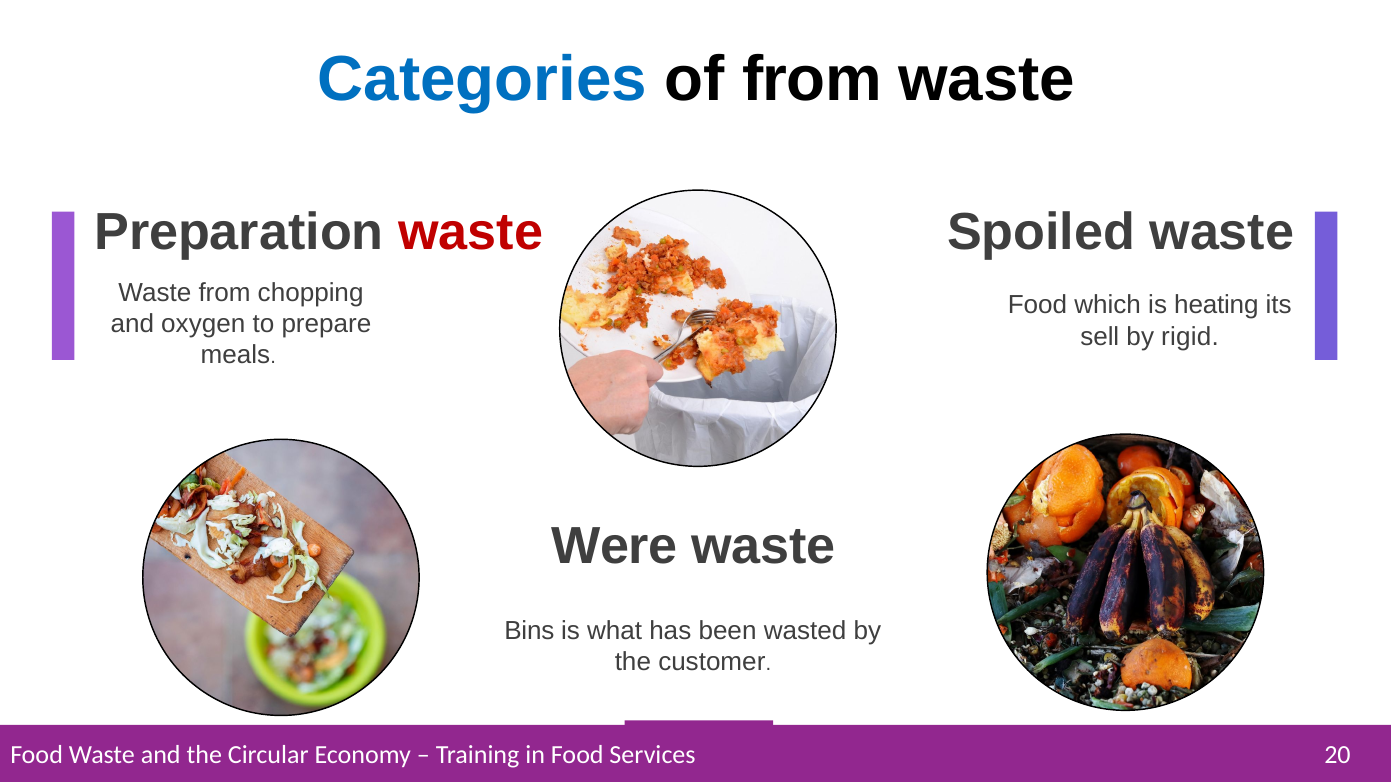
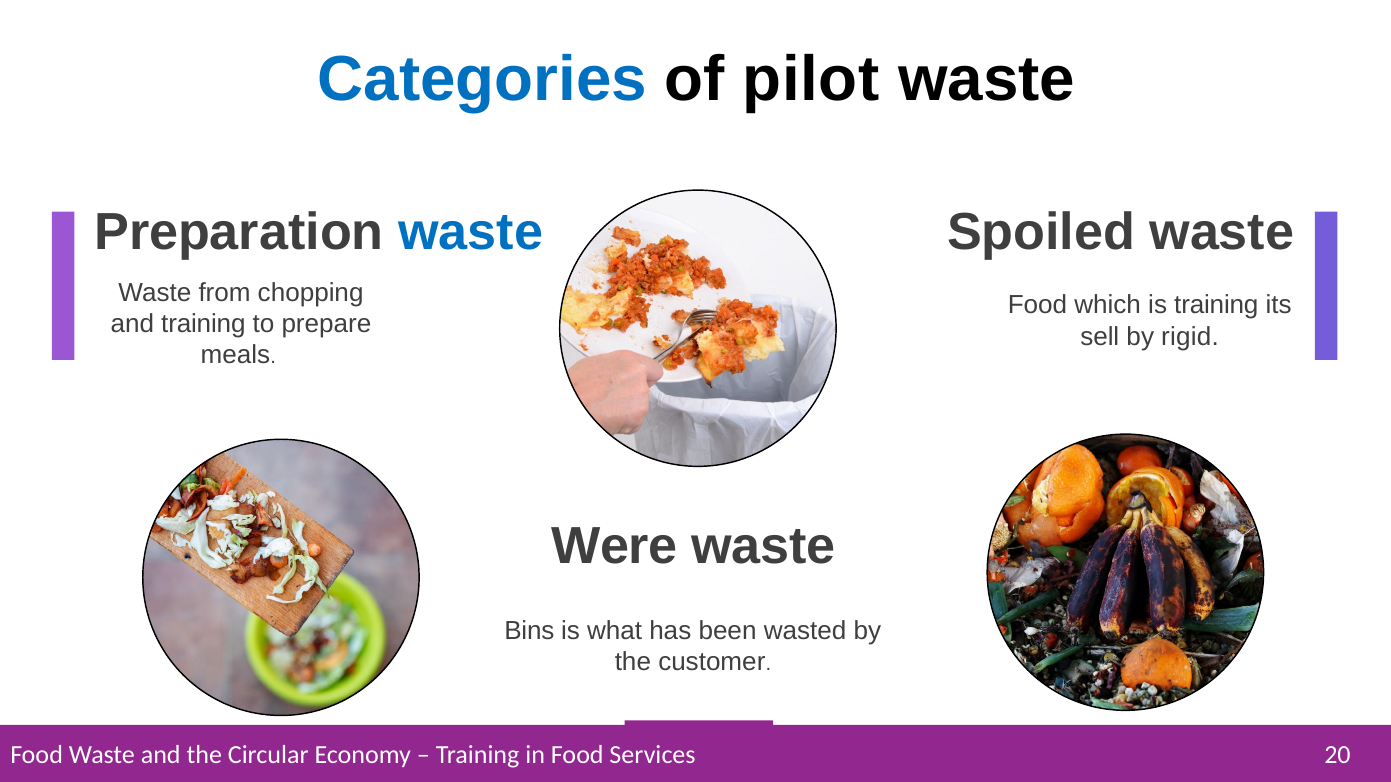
of from: from -> pilot
waste at (471, 233) colour: red -> blue
is heating: heating -> training
and oxygen: oxygen -> training
